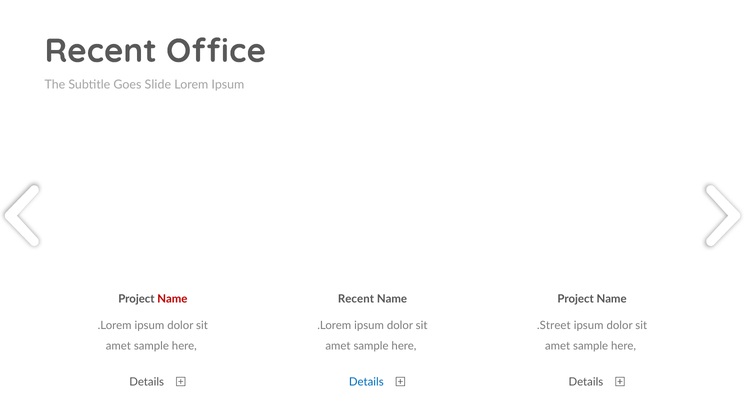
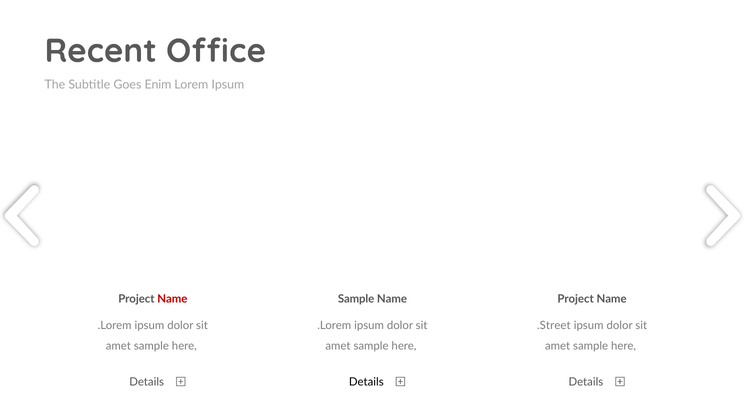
Slide: Slide -> Enim
Recent at (356, 299): Recent -> Sample
Details at (366, 382) colour: blue -> black
